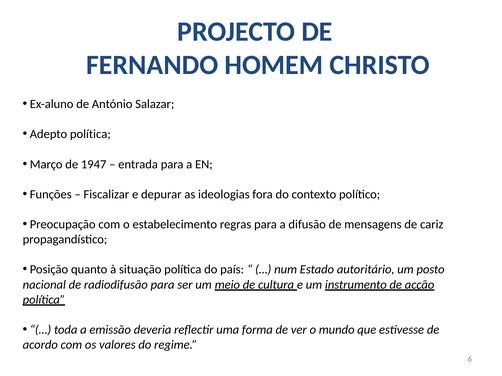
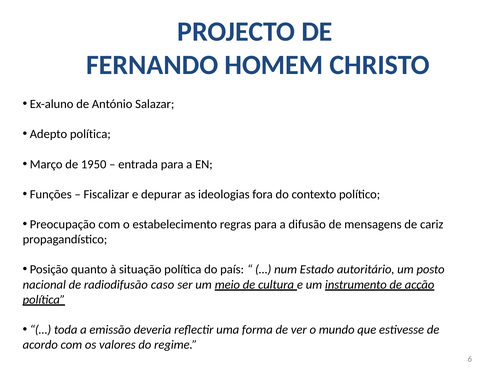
1947: 1947 -> 1950
radiodifusão para: para -> caso
